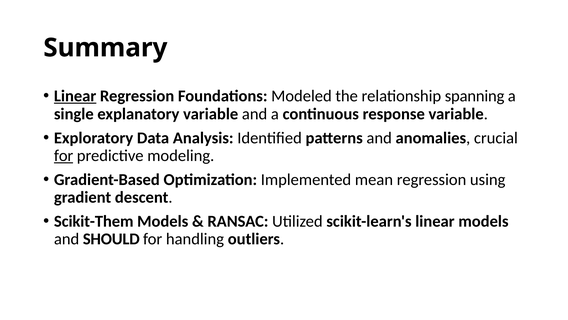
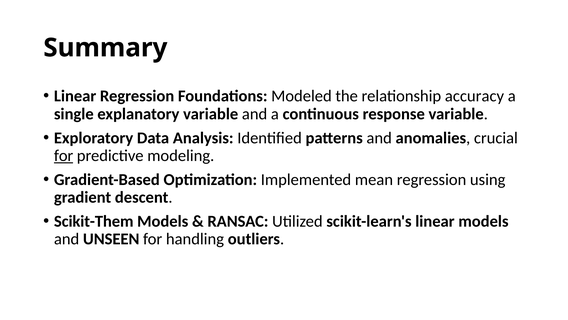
Linear at (75, 96) underline: present -> none
spanning: spanning -> accuracy
SHOULD: SHOULD -> UNSEEN
